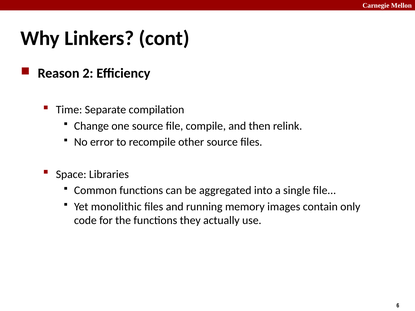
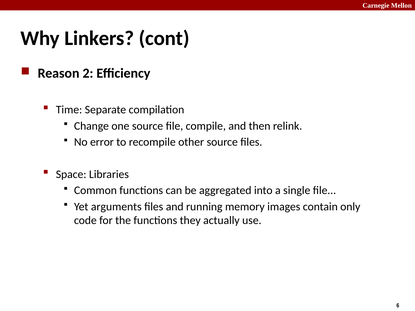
monolithic: monolithic -> arguments
